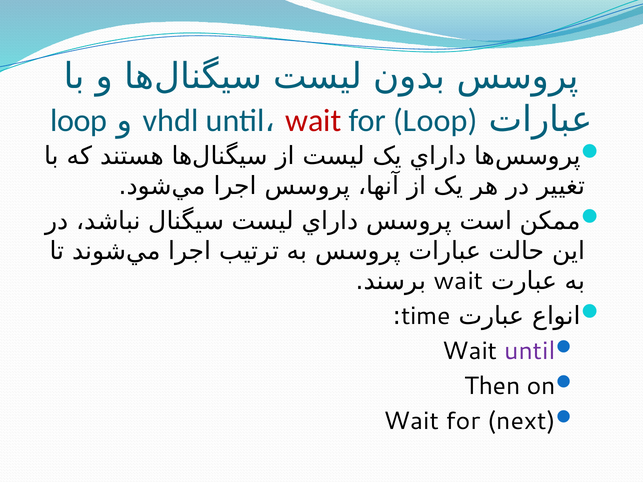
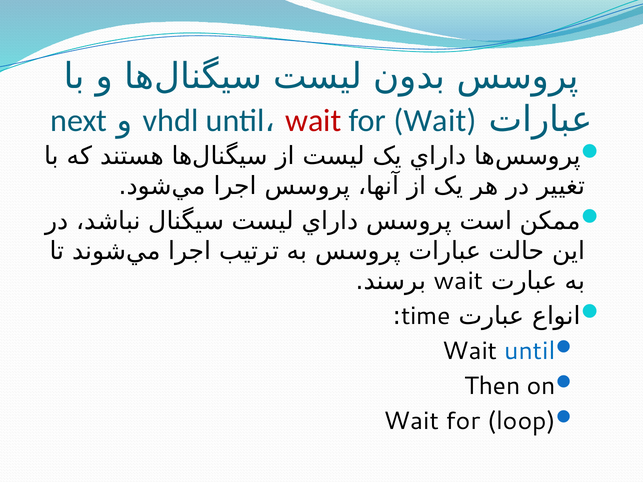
loop at (79, 121): loop -> next
for Loop: Loop -> Wait
until colour: purple -> blue
next: next -> loop
